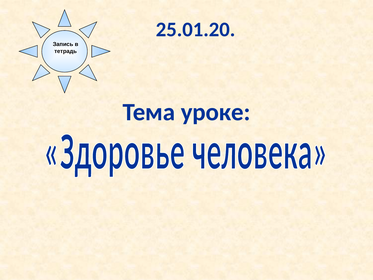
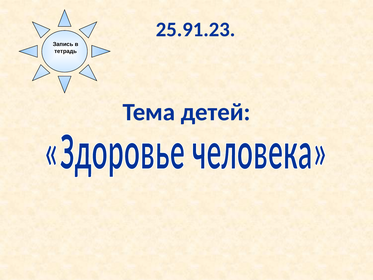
25.01.20: 25.01.20 -> 25.91.23
уроке: уроке -> детей
